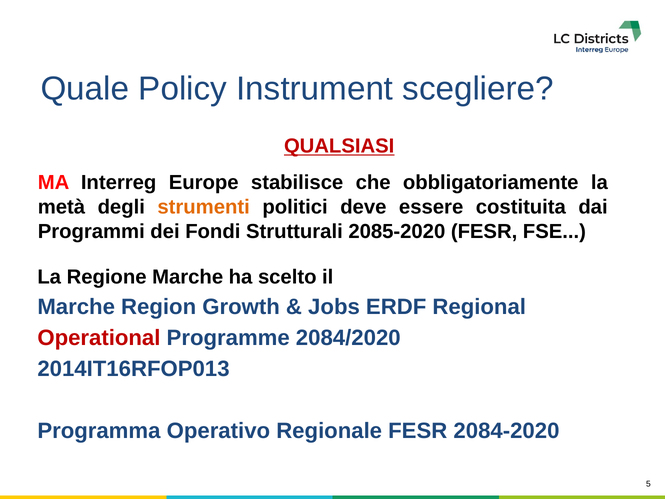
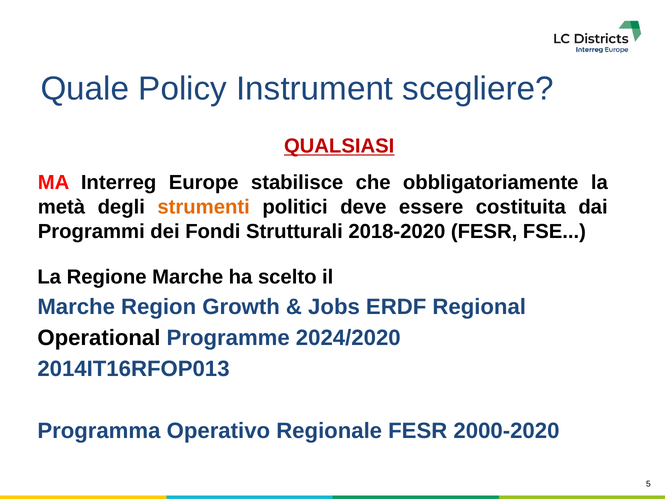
2085-2020: 2085-2020 -> 2018-2020
Operational colour: red -> black
2084/2020: 2084/2020 -> 2024/2020
2084-2020: 2084-2020 -> 2000-2020
